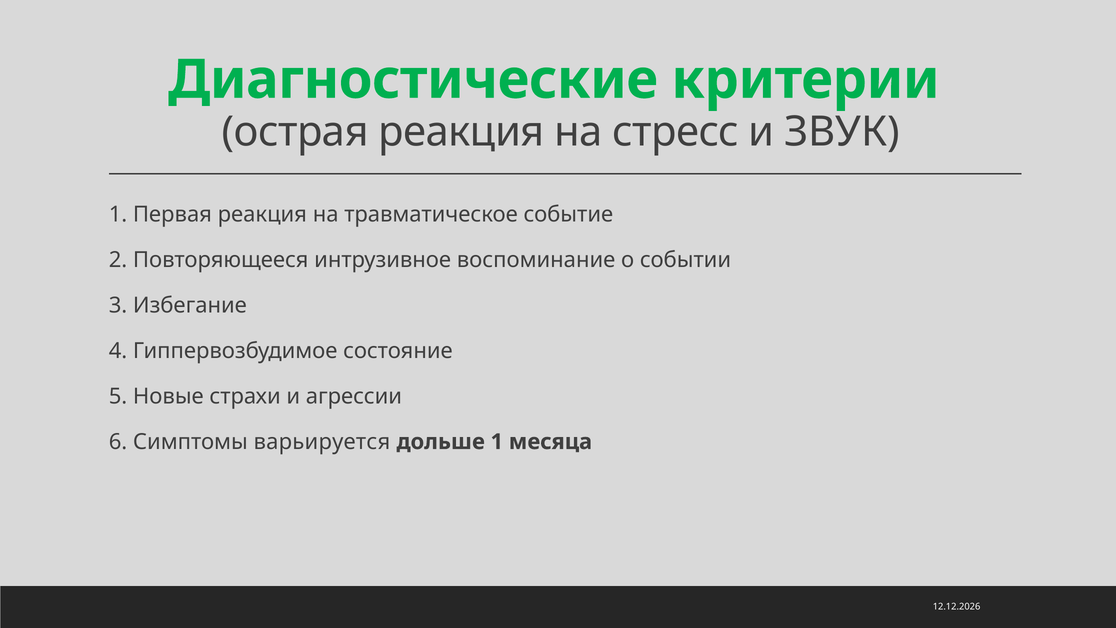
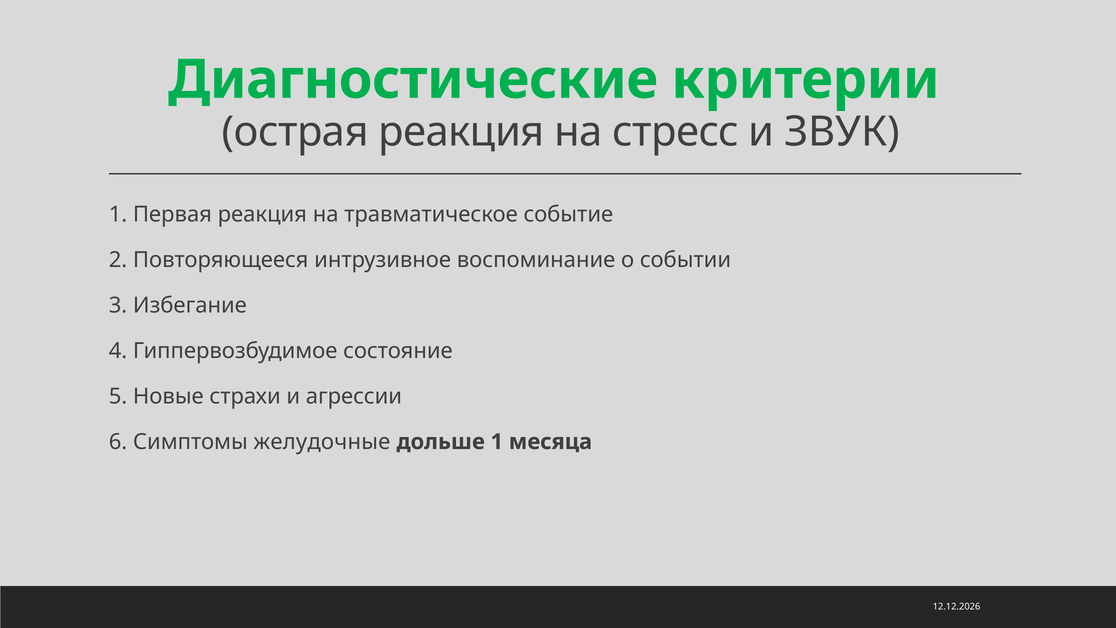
варьируется: варьируется -> желудочные
